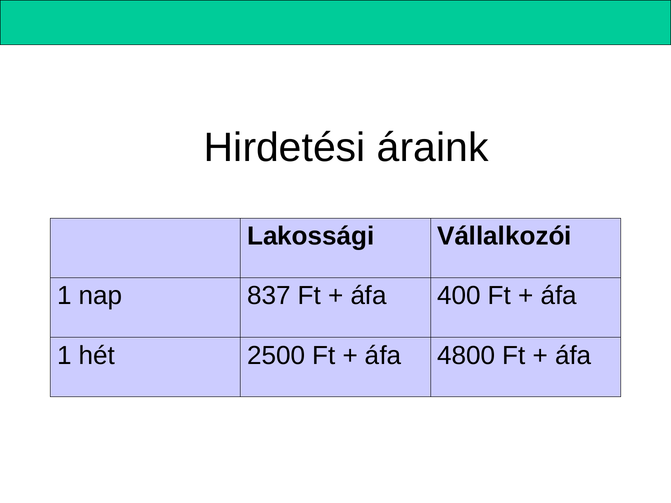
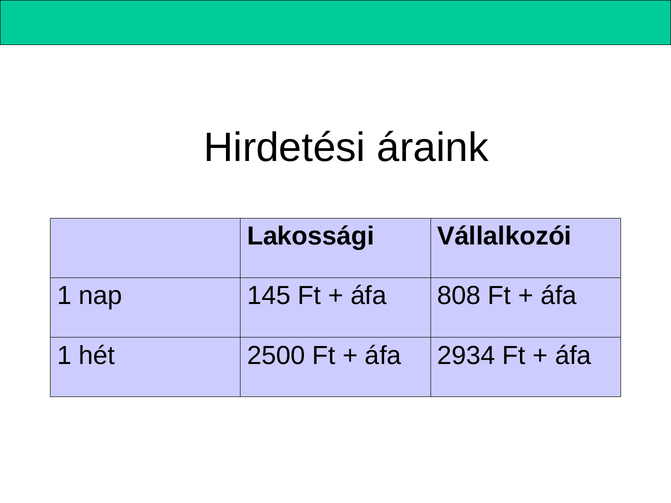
837: 837 -> 145
400: 400 -> 808
4800: 4800 -> 2934
